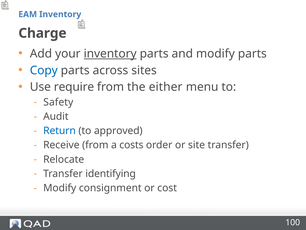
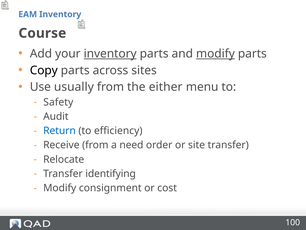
Charge: Charge -> Course
modify at (215, 54) underline: none -> present
Copy colour: blue -> black
require: require -> usually
approved: approved -> efficiency
costs: costs -> need
